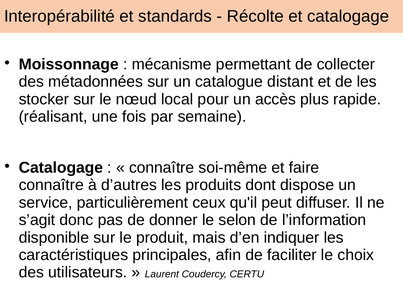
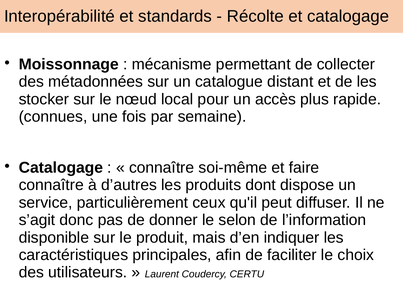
réalisant: réalisant -> connues
